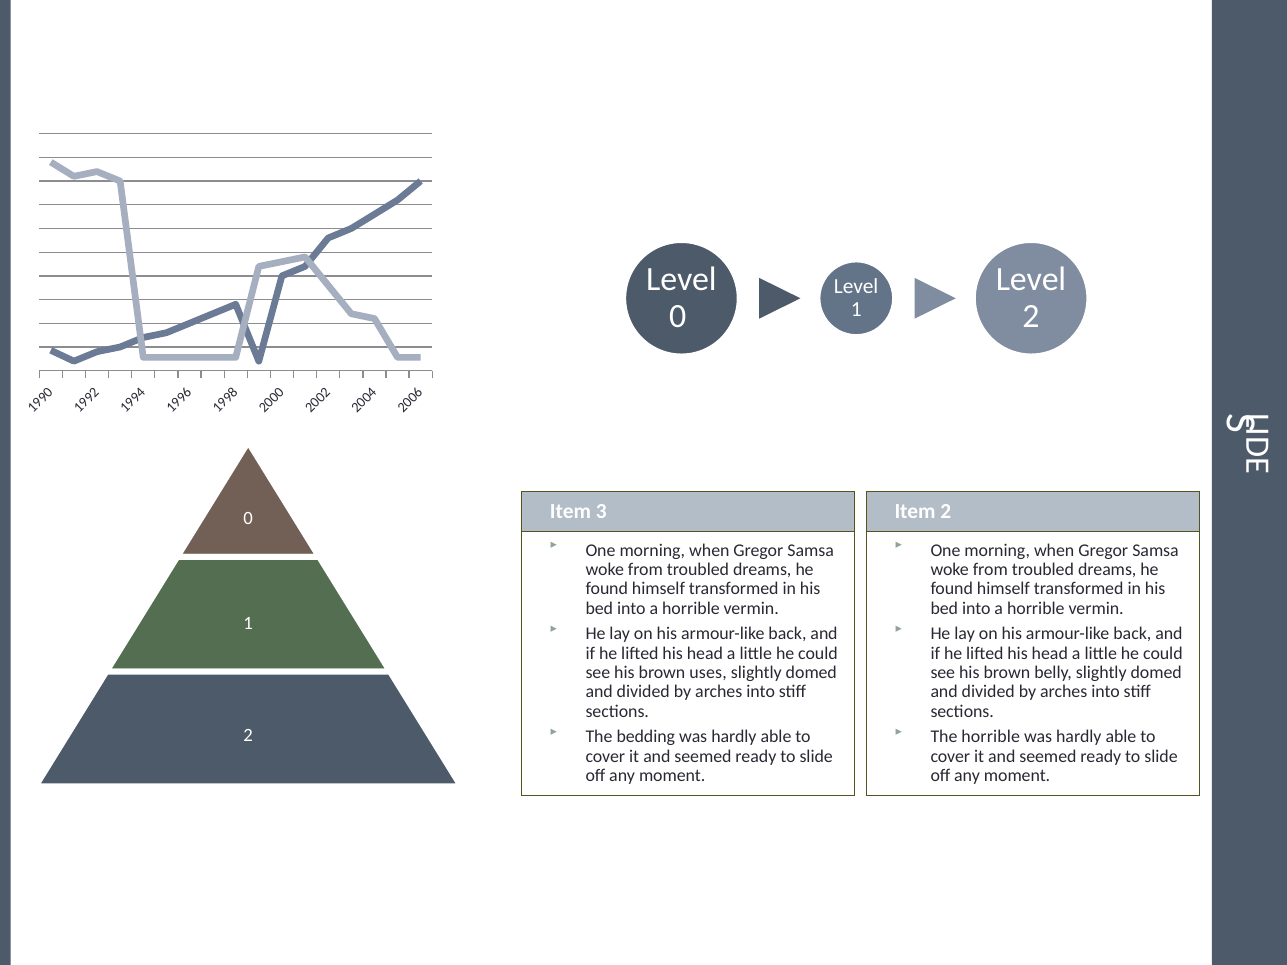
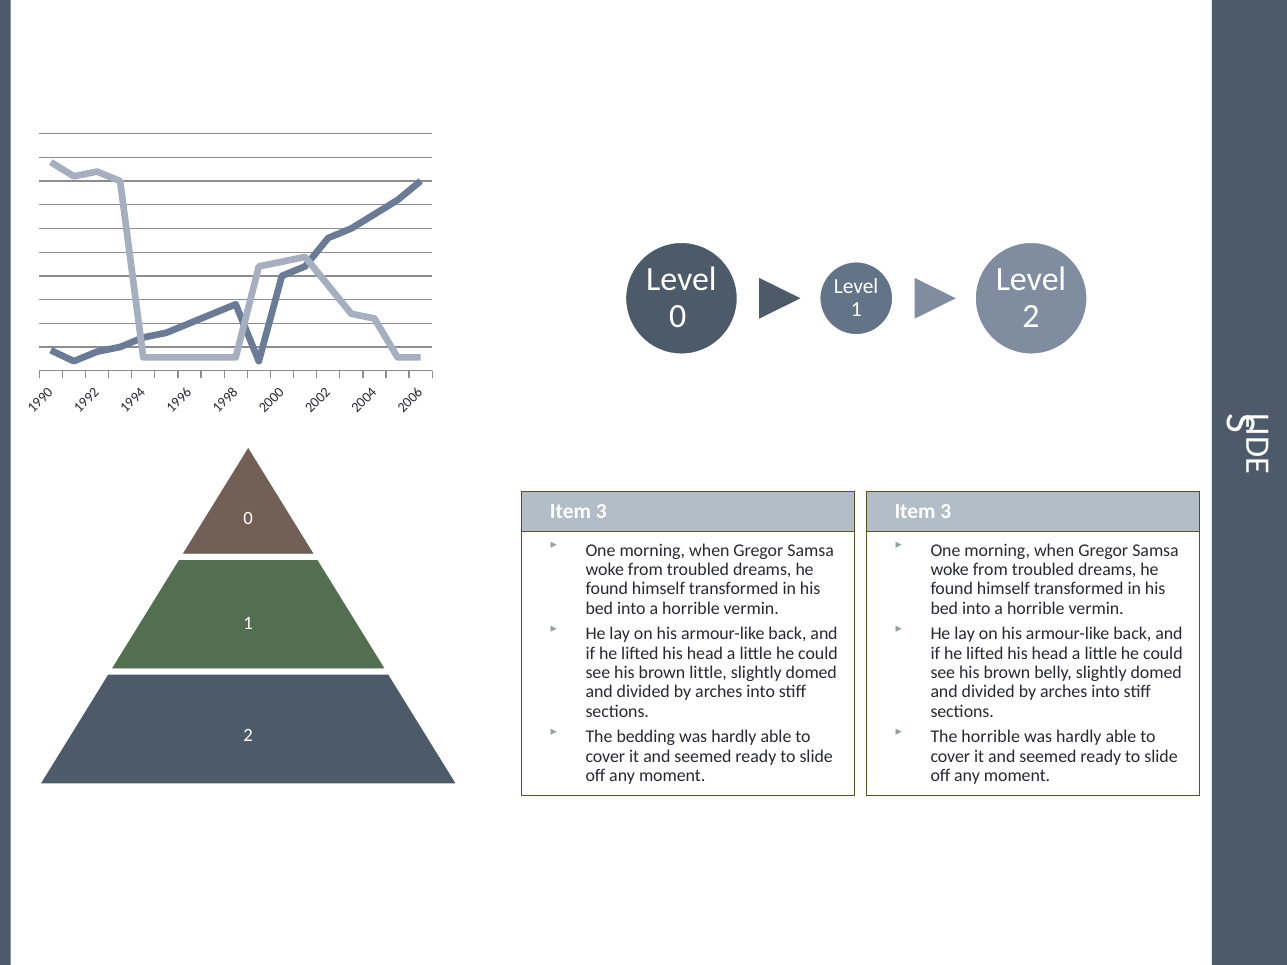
2 at (946, 512): 2 -> 3
brown uses: uses -> little
